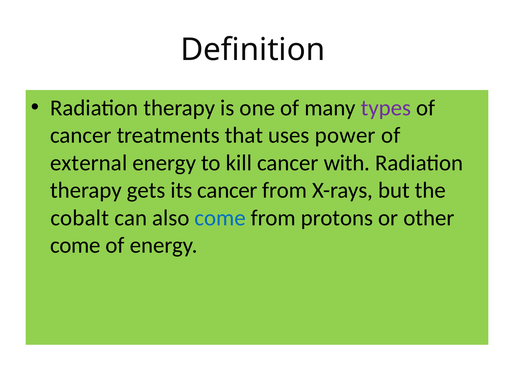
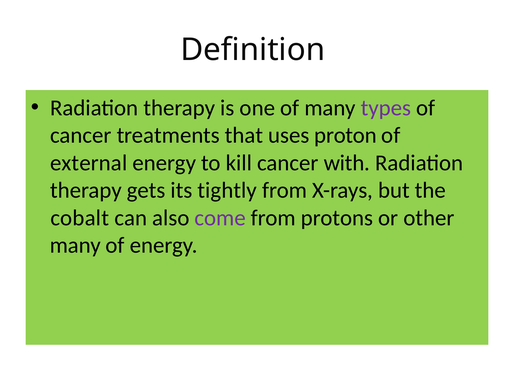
power: power -> proton
its cancer: cancer -> tightly
come at (220, 218) colour: blue -> purple
come at (75, 245): come -> many
